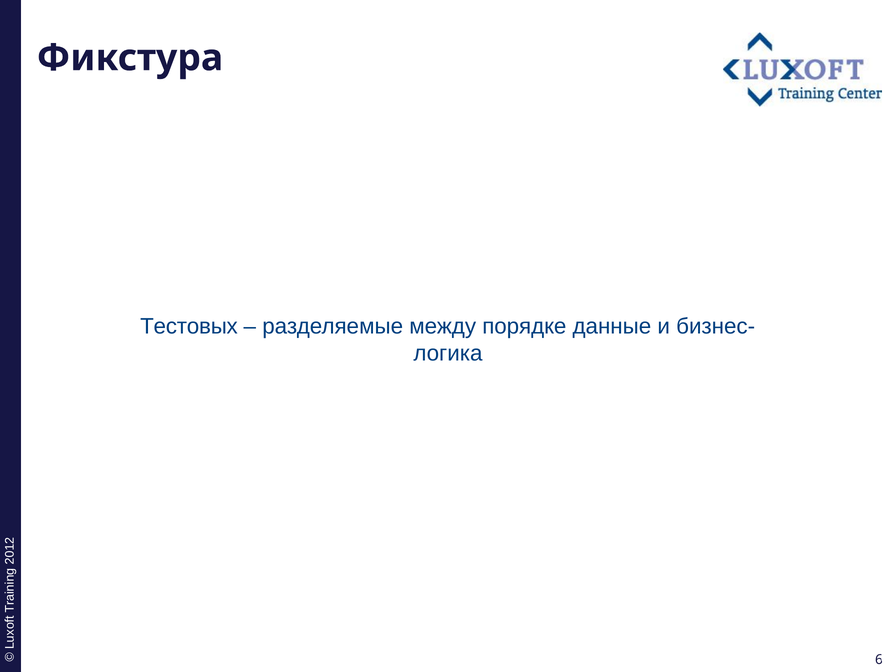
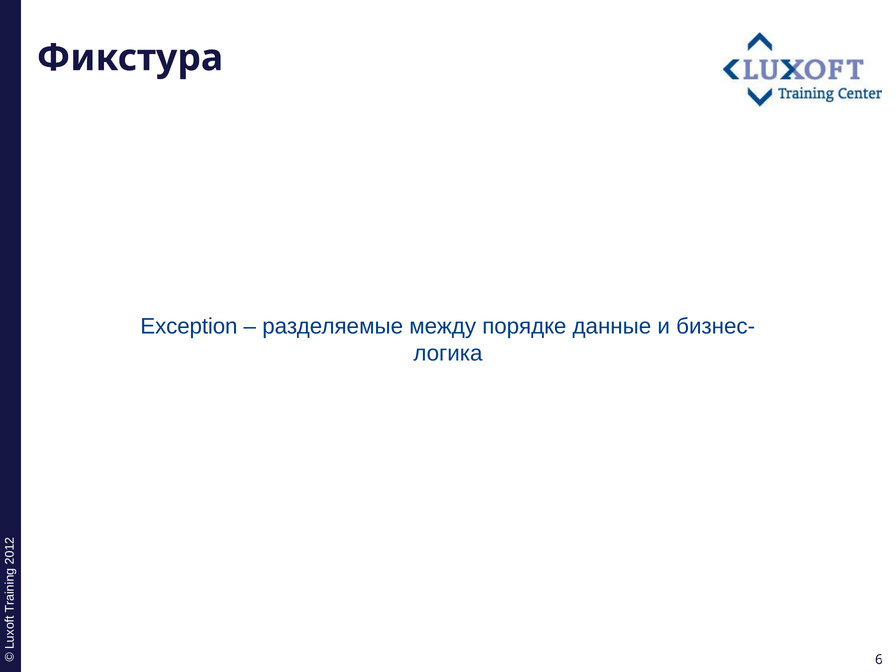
Тестовых: Тестовых -> Exception
